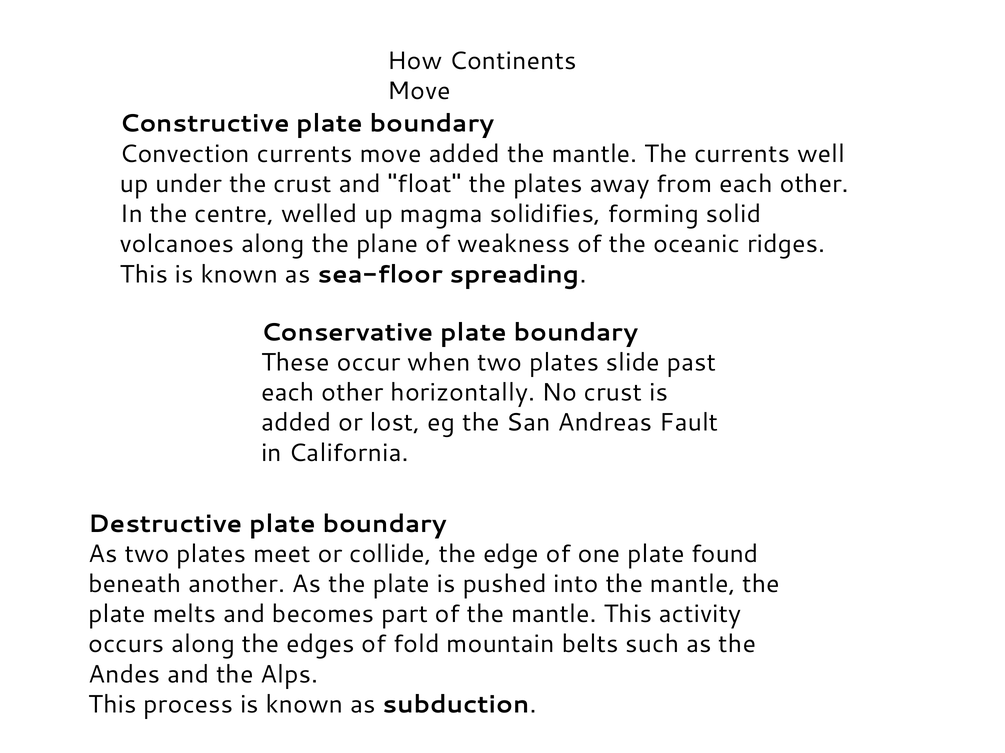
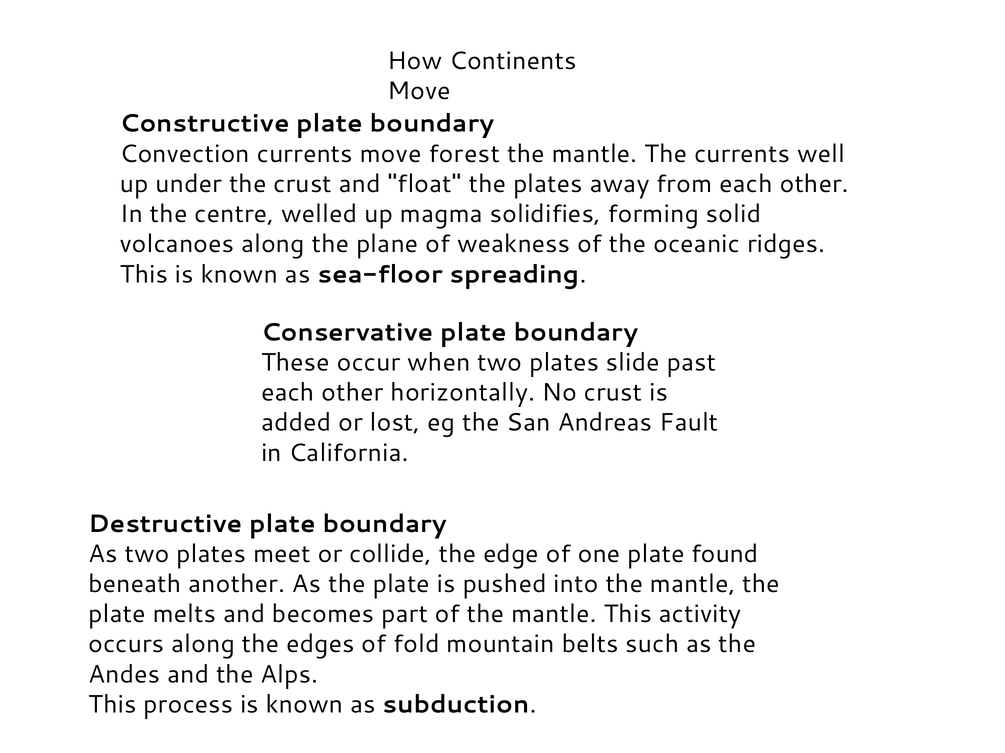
move added: added -> forest
